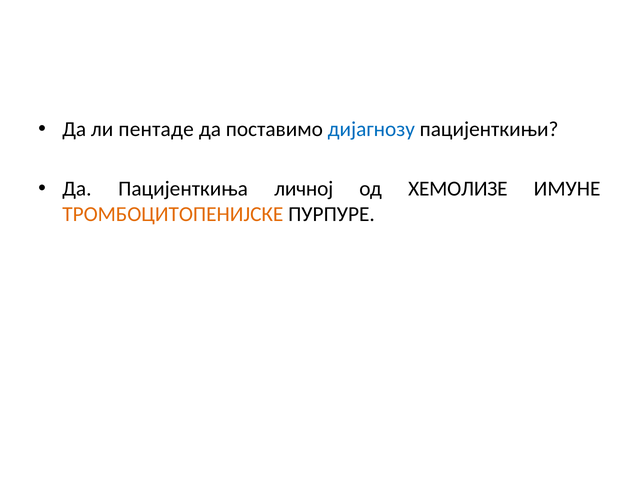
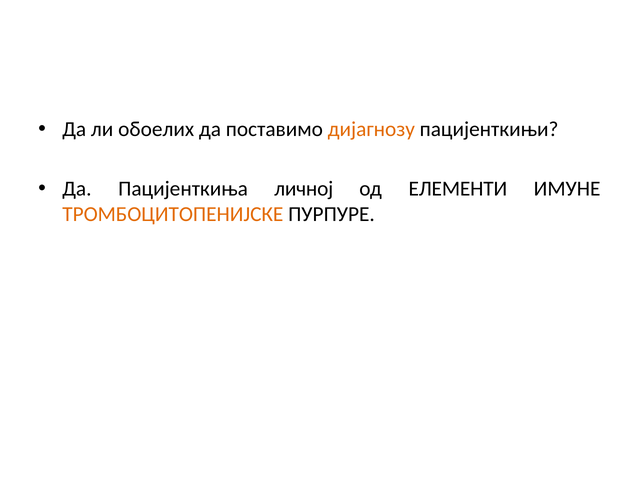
пентаде: пентаде -> обоелих
дијагнозу colour: blue -> orange
ХЕМОЛИЗЕ: ХЕМОЛИЗЕ -> ЕЛЕМЕНТИ
